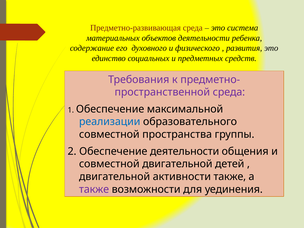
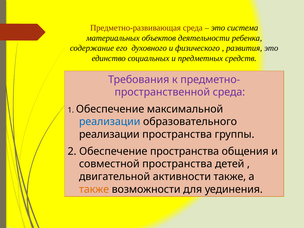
совместной at (109, 134): совместной -> реализации
Обеспечение деятельности: деятельности -> пространства
совместной двигательной: двигательной -> пространства
также at (94, 189) colour: purple -> orange
